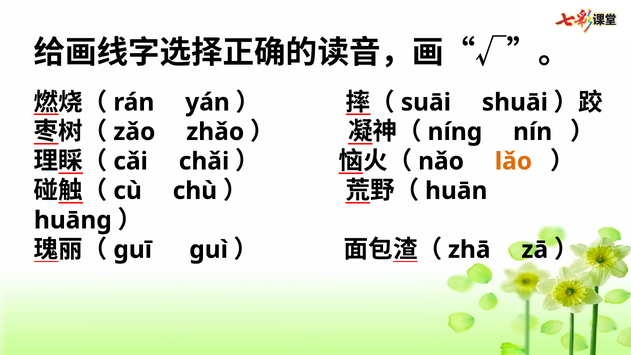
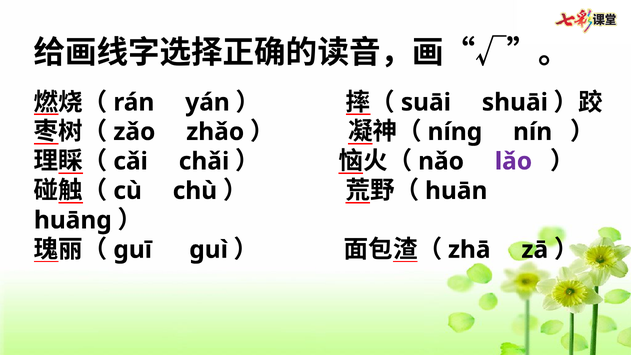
lǎo colour: orange -> purple
